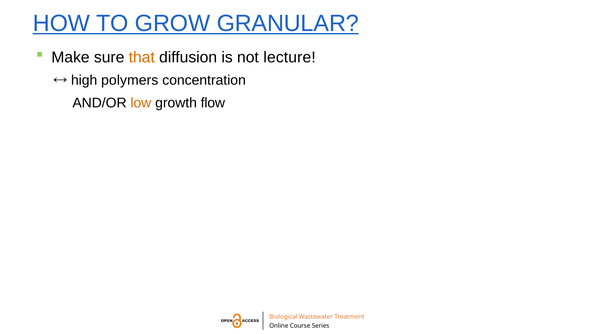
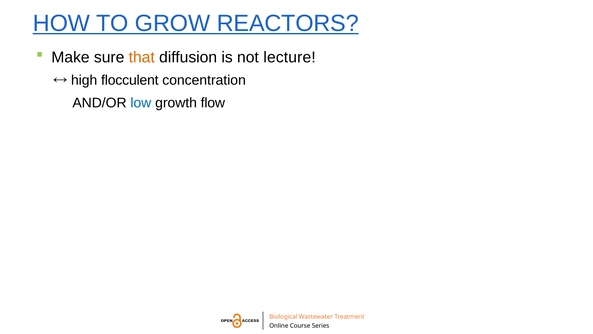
GRANULAR: GRANULAR -> REACTORS
polymers: polymers -> flocculent
low colour: orange -> blue
